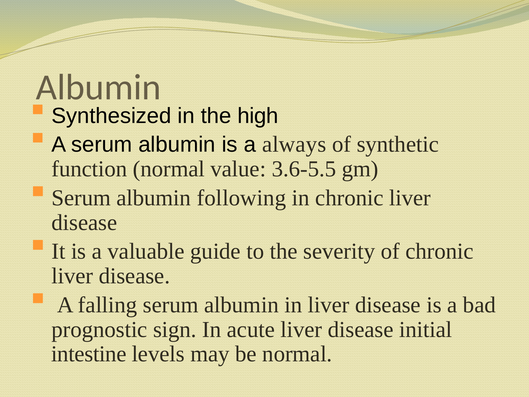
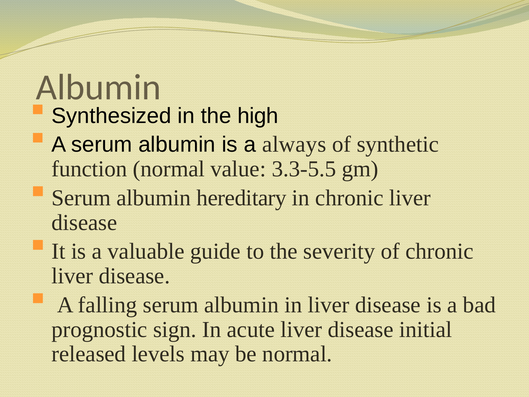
3.6-5.5: 3.6-5.5 -> 3.3-5.5
following: following -> hereditary
intestine: intestine -> released
